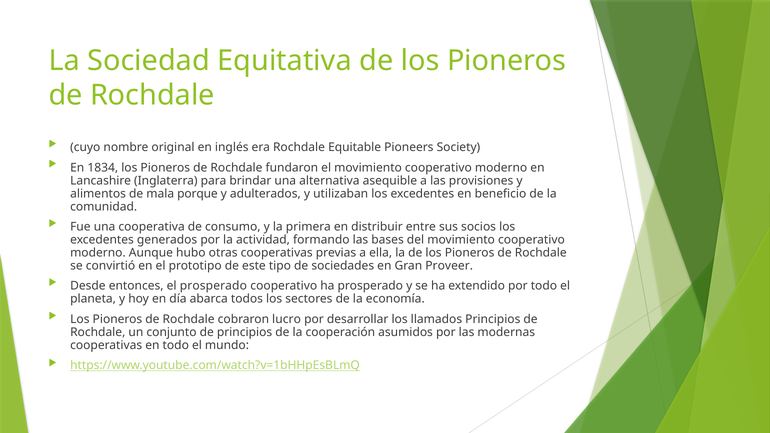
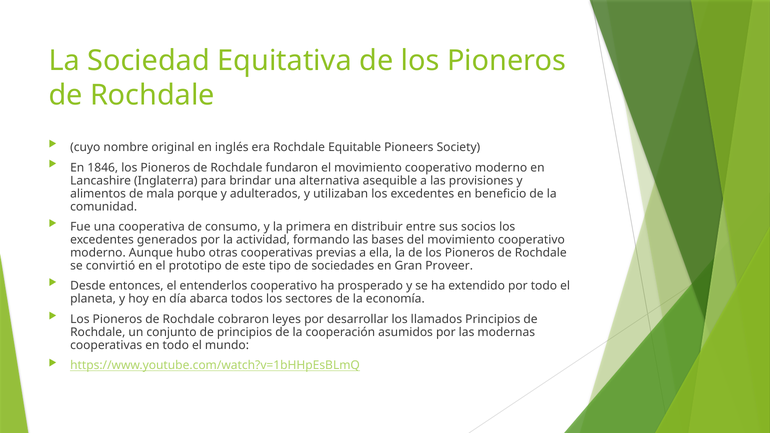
1834: 1834 -> 1846
el prosperado: prosperado -> entenderlos
lucro: lucro -> leyes
